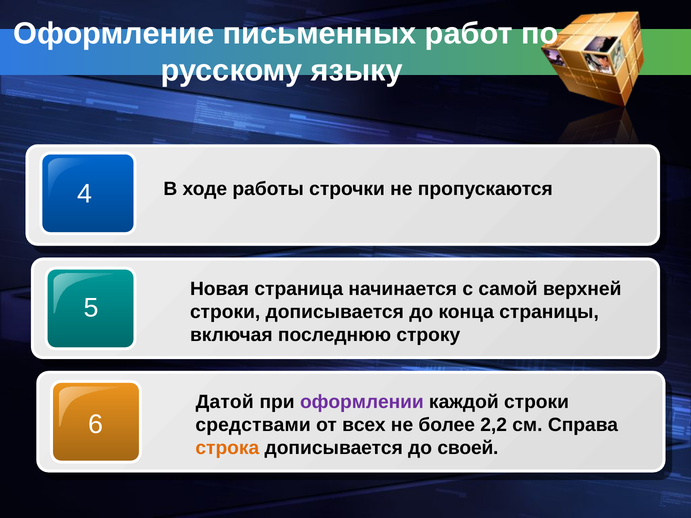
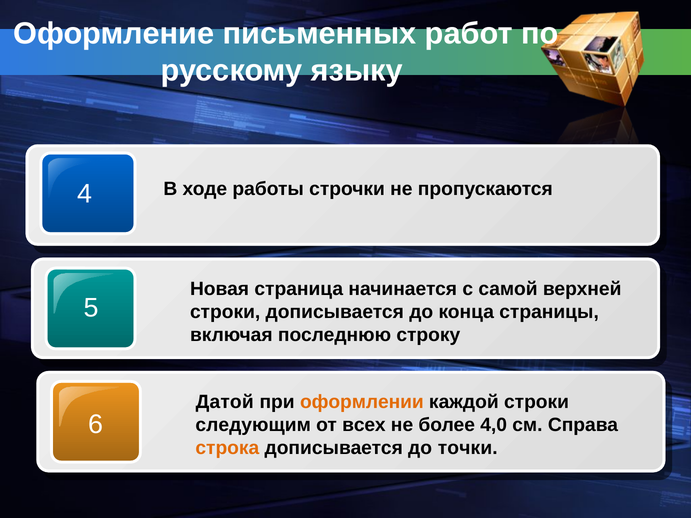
оформлении colour: purple -> orange
средствами: средствами -> следующим
2,2: 2,2 -> 4,0
своей: своей -> точки
